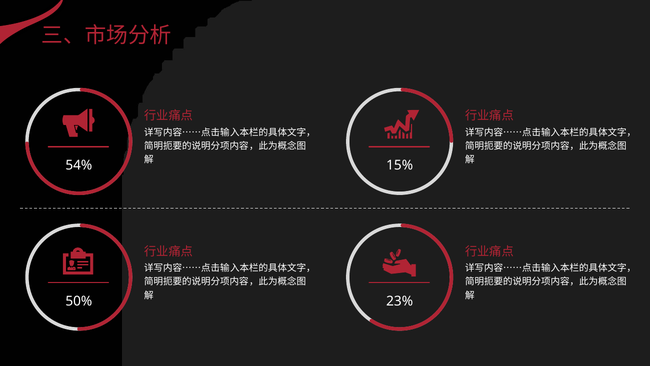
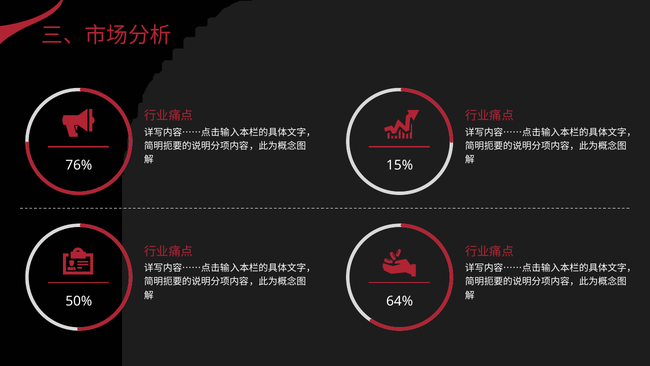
54%: 54% -> 76%
23%: 23% -> 64%
